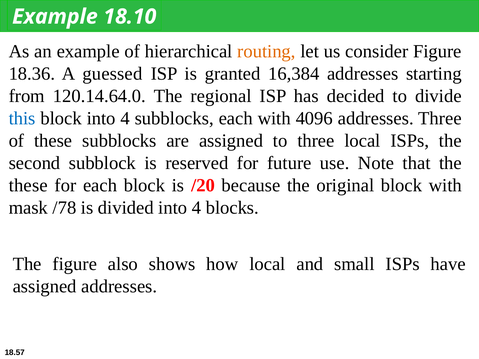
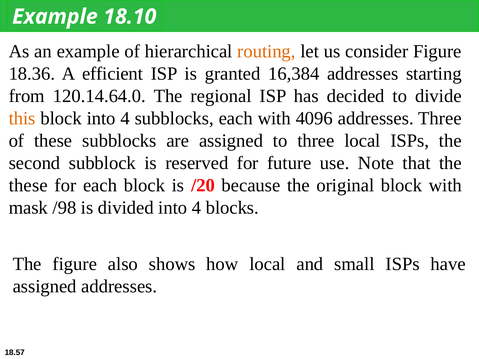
guessed: guessed -> efficient
this colour: blue -> orange
/78: /78 -> /98
